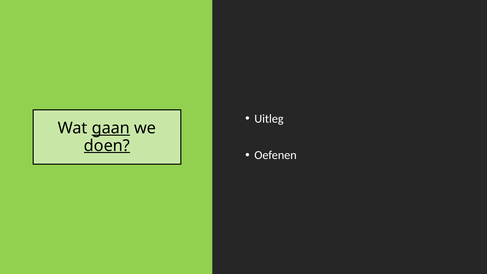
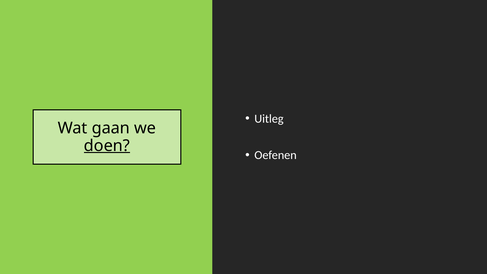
gaan underline: present -> none
